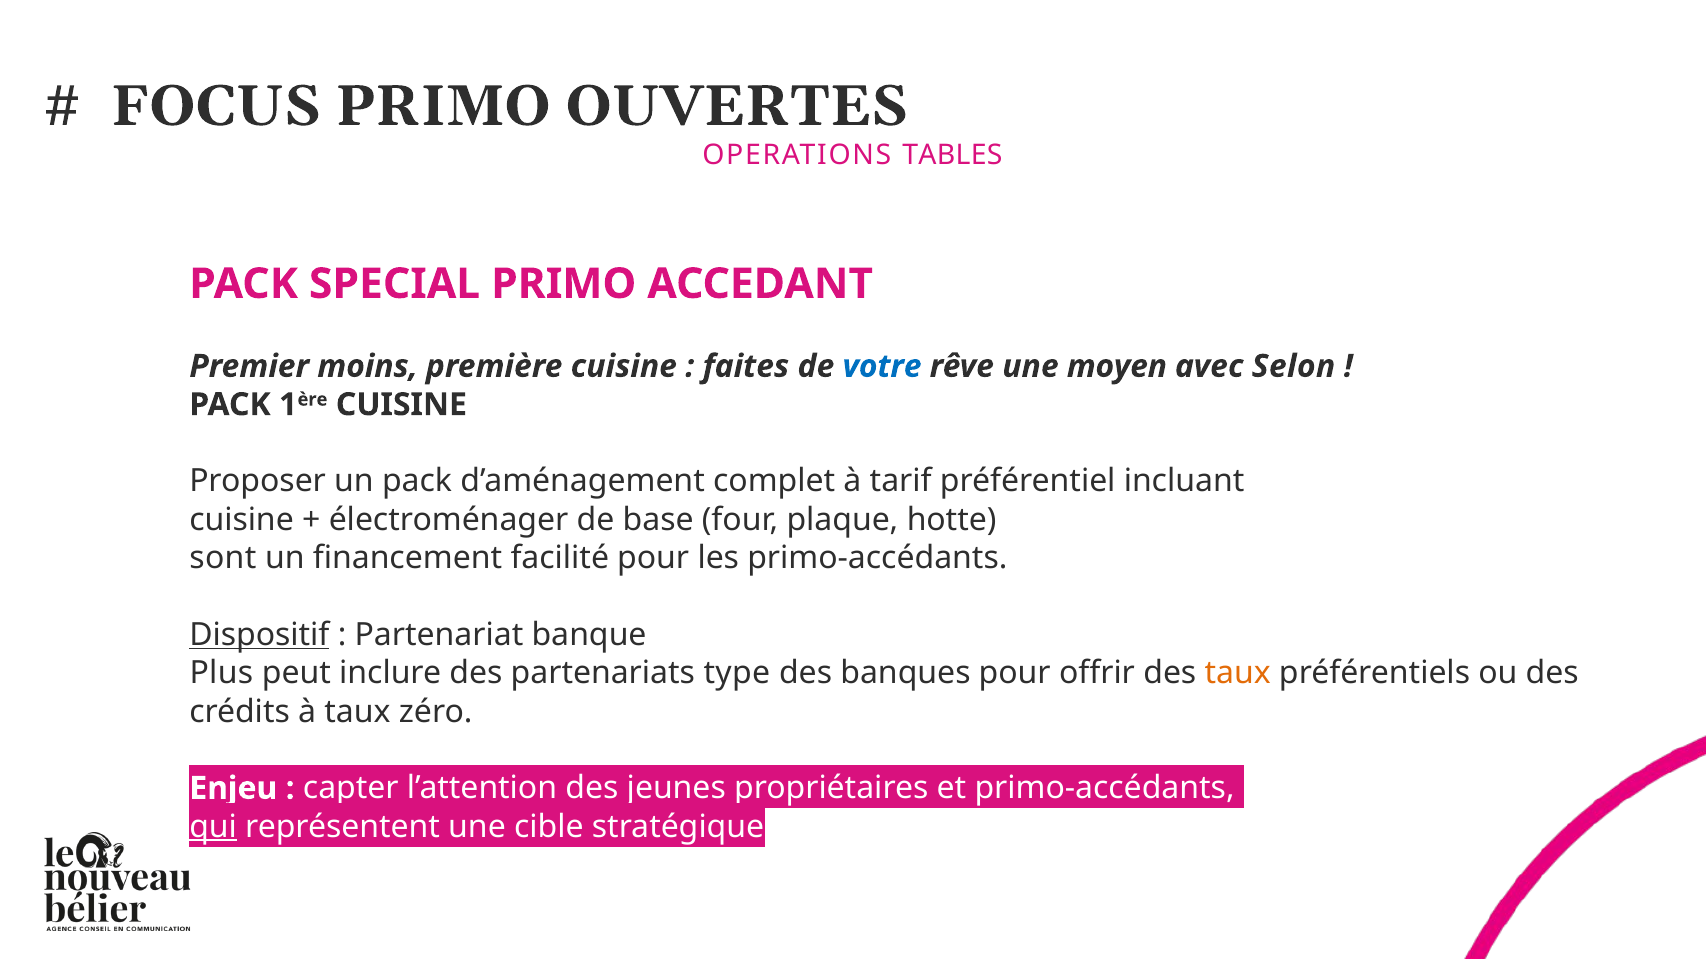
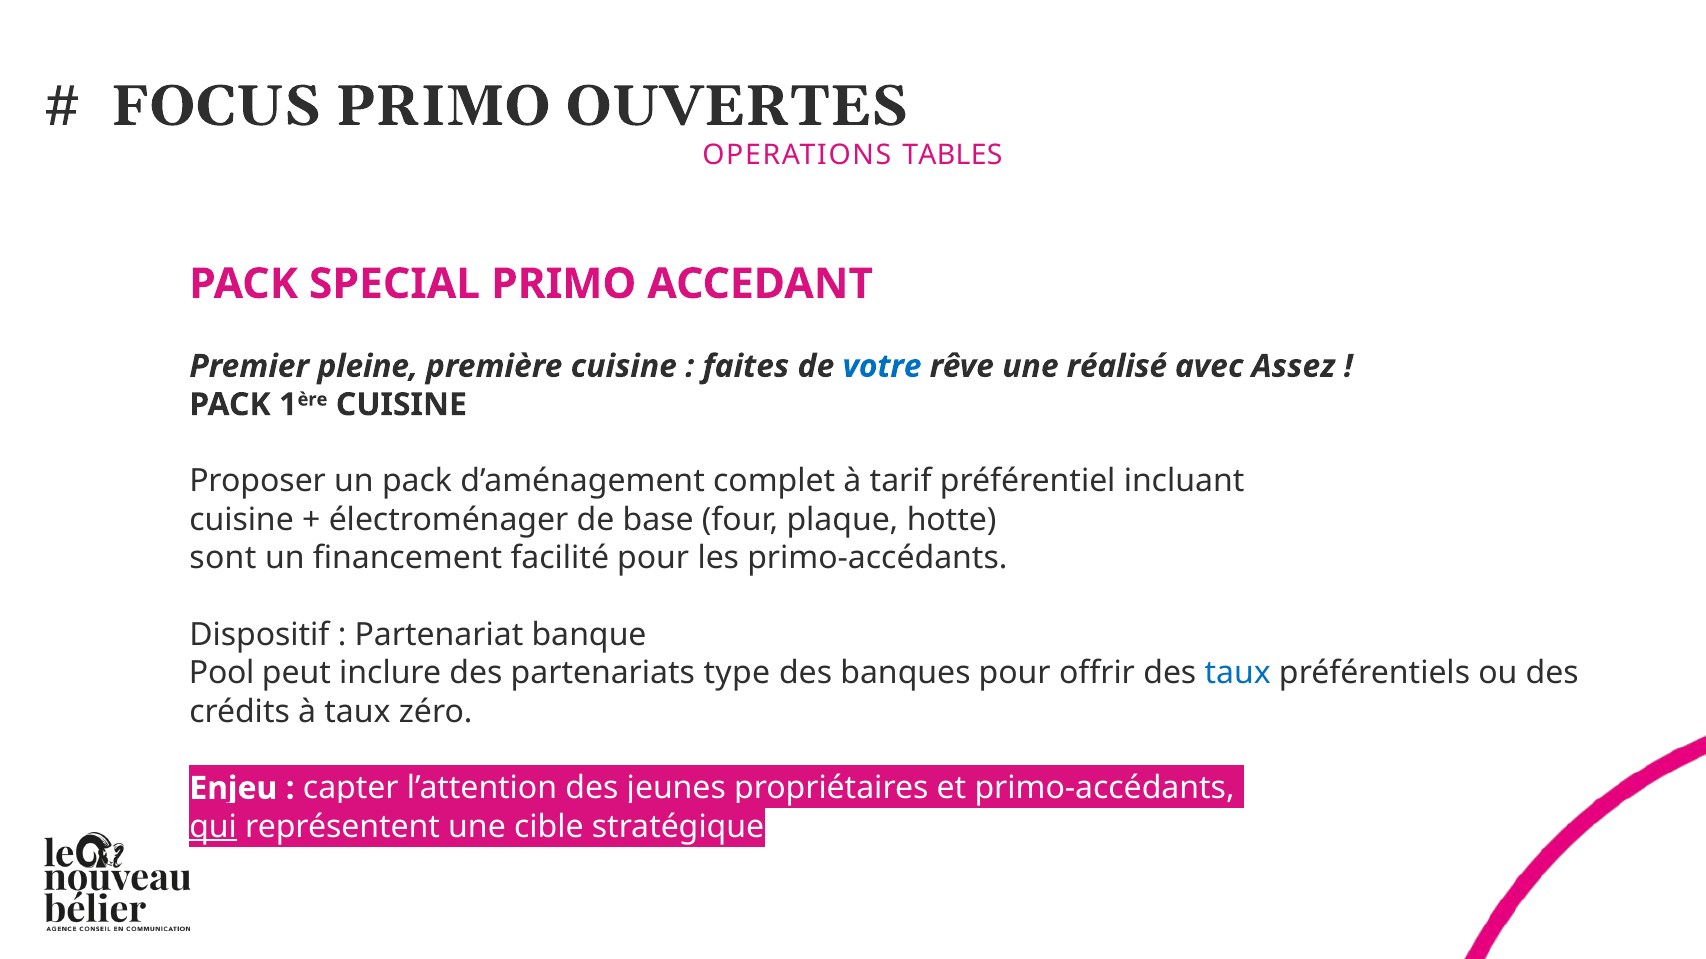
moins: moins -> pleine
moyen: moyen -> réalisé
Selon: Selon -> Assez
Dispositif underline: present -> none
Plus: Plus -> Pool
taux at (1238, 674) colour: orange -> blue
